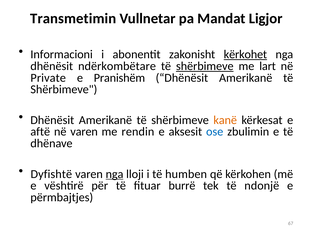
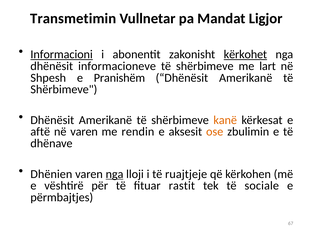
Informacioni underline: none -> present
ndërkombëtare: ndërkombëtare -> informacioneve
shërbimeve at (205, 66) underline: present -> none
Private: Private -> Shpesh
ose colour: blue -> orange
Dyfishtë: Dyfishtë -> Dhënien
humben: humben -> ruajtjeje
burrë: burrë -> rastit
ndonjë: ndonjë -> sociale
